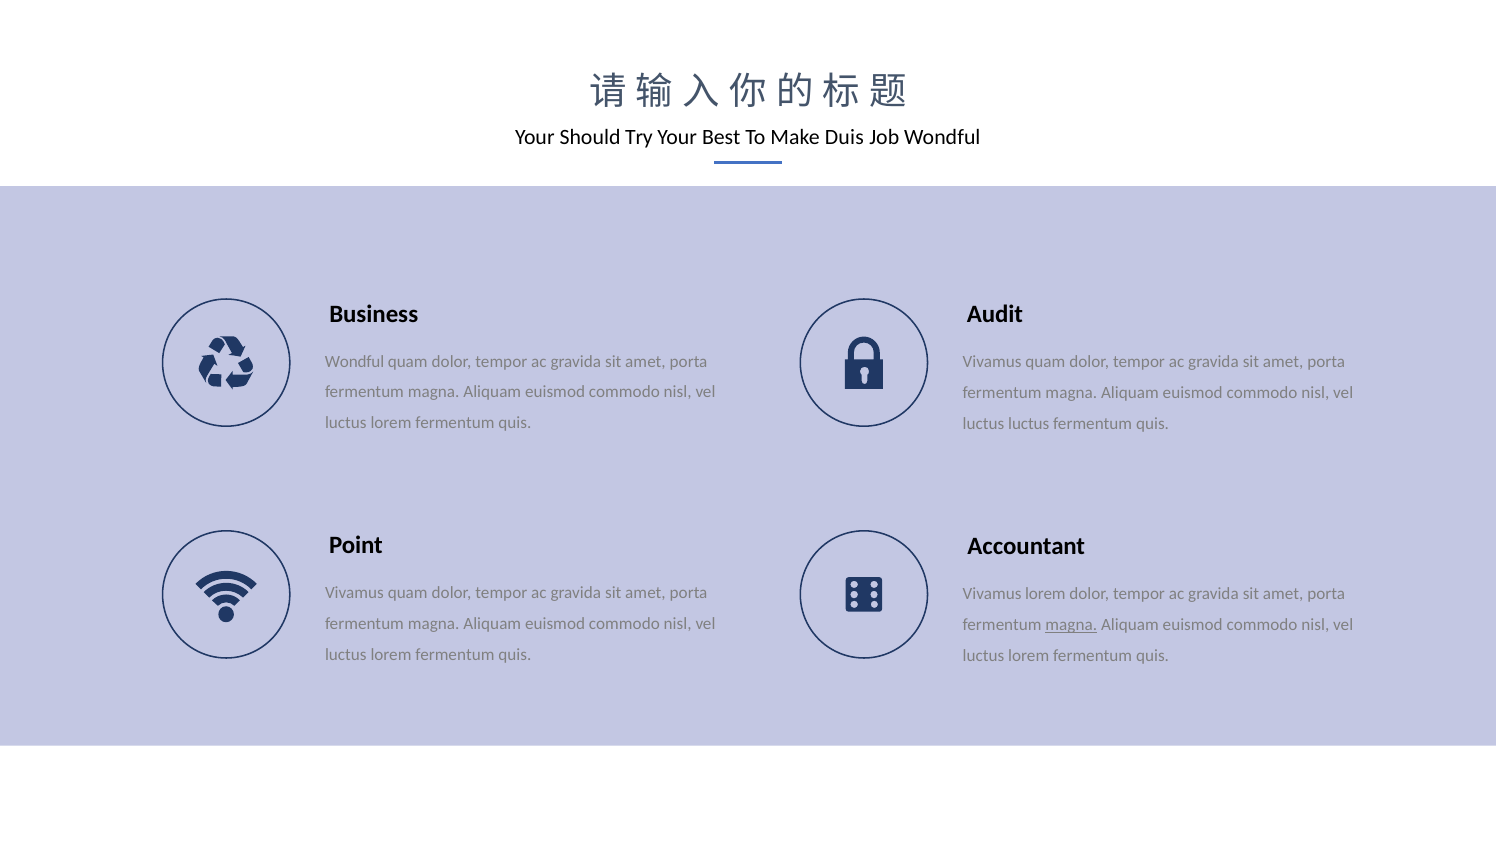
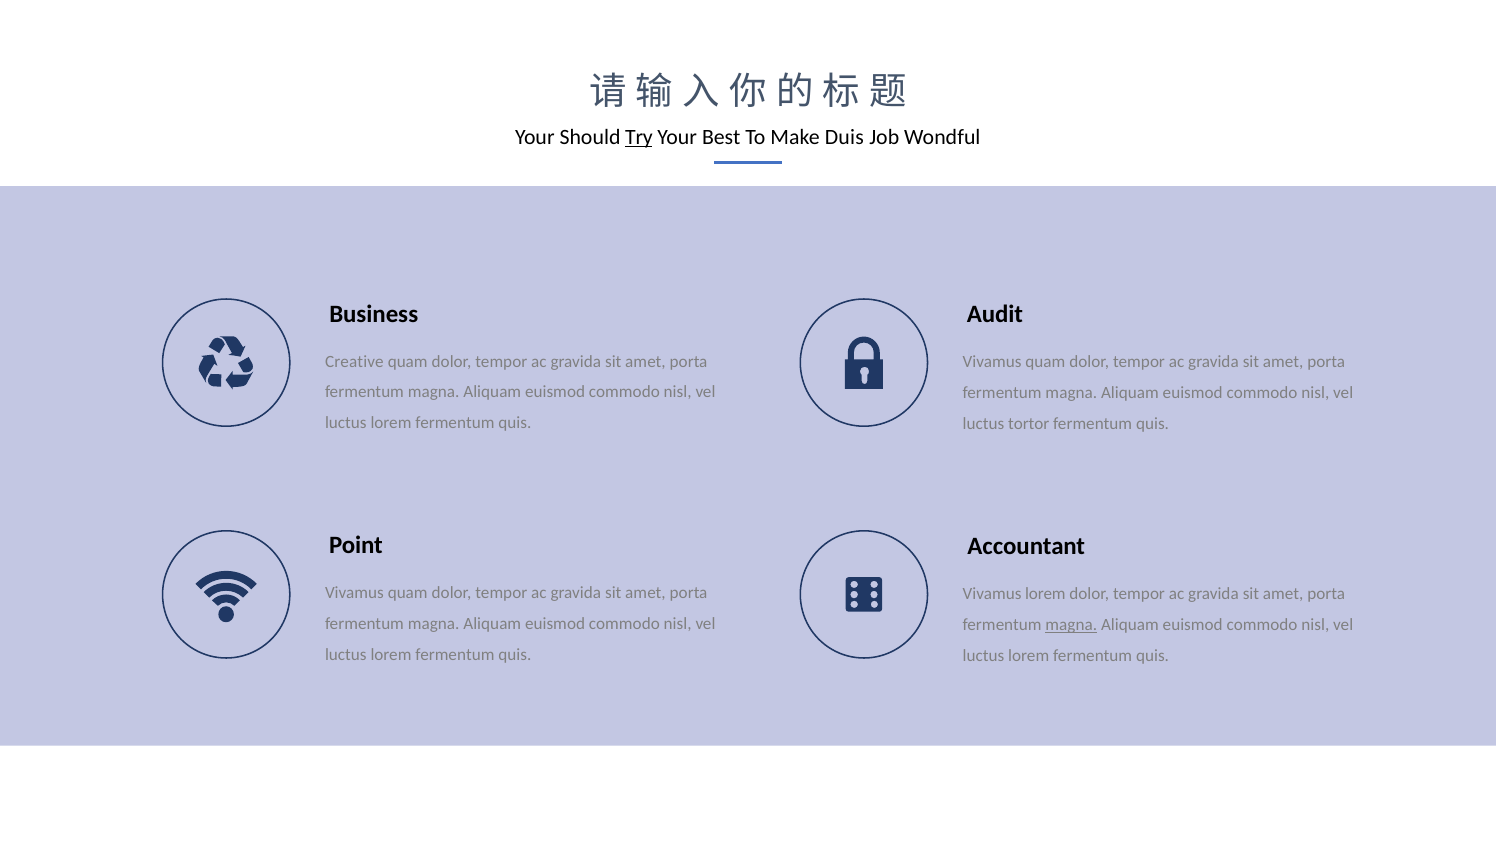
Try underline: none -> present
Wondful at (355, 361): Wondful -> Creative
luctus luctus: luctus -> tortor
